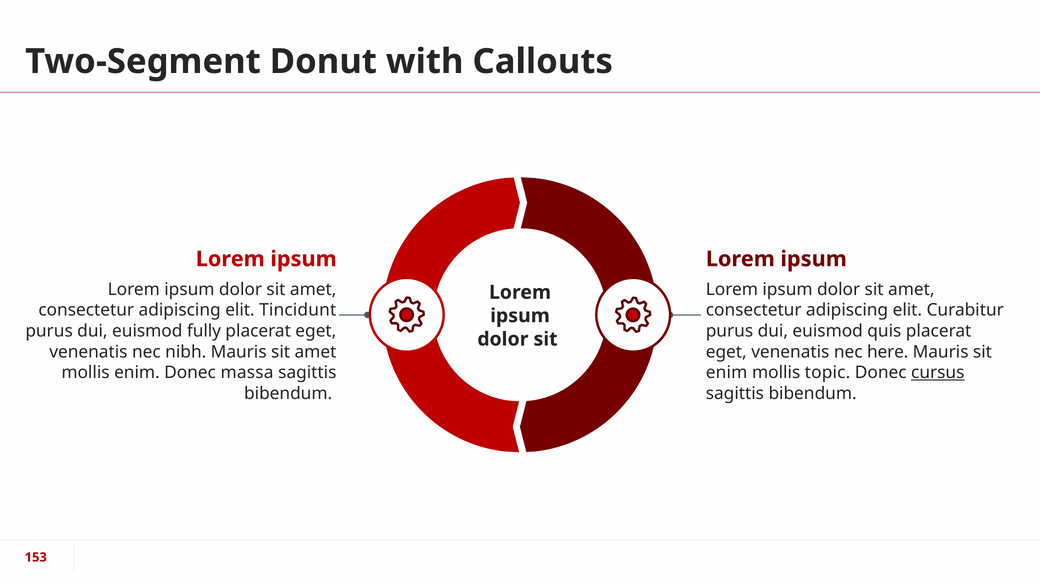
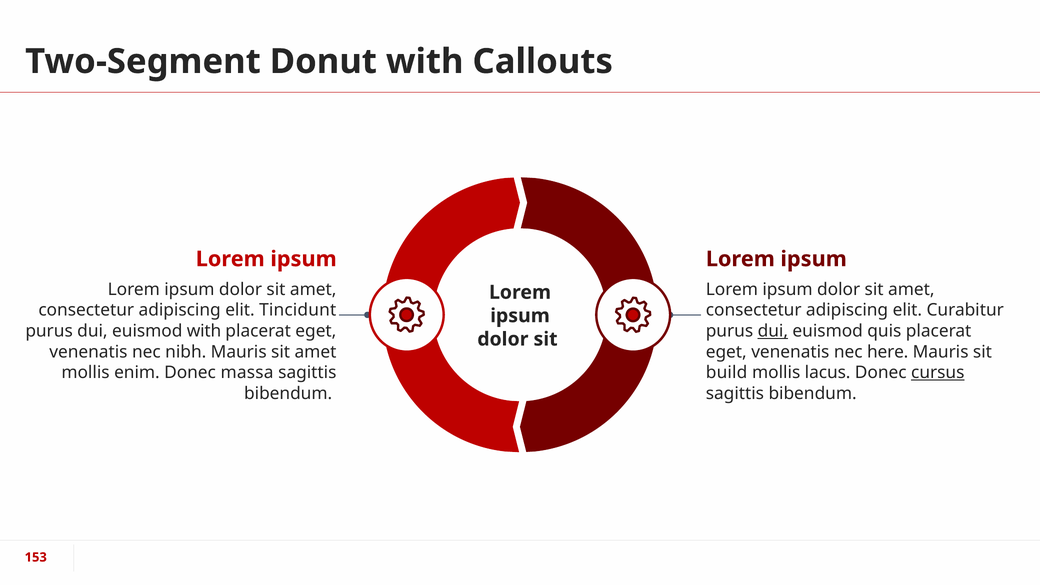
euismod fully: fully -> with
dui at (773, 331) underline: none -> present
enim at (727, 373): enim -> build
topic: topic -> lacus
